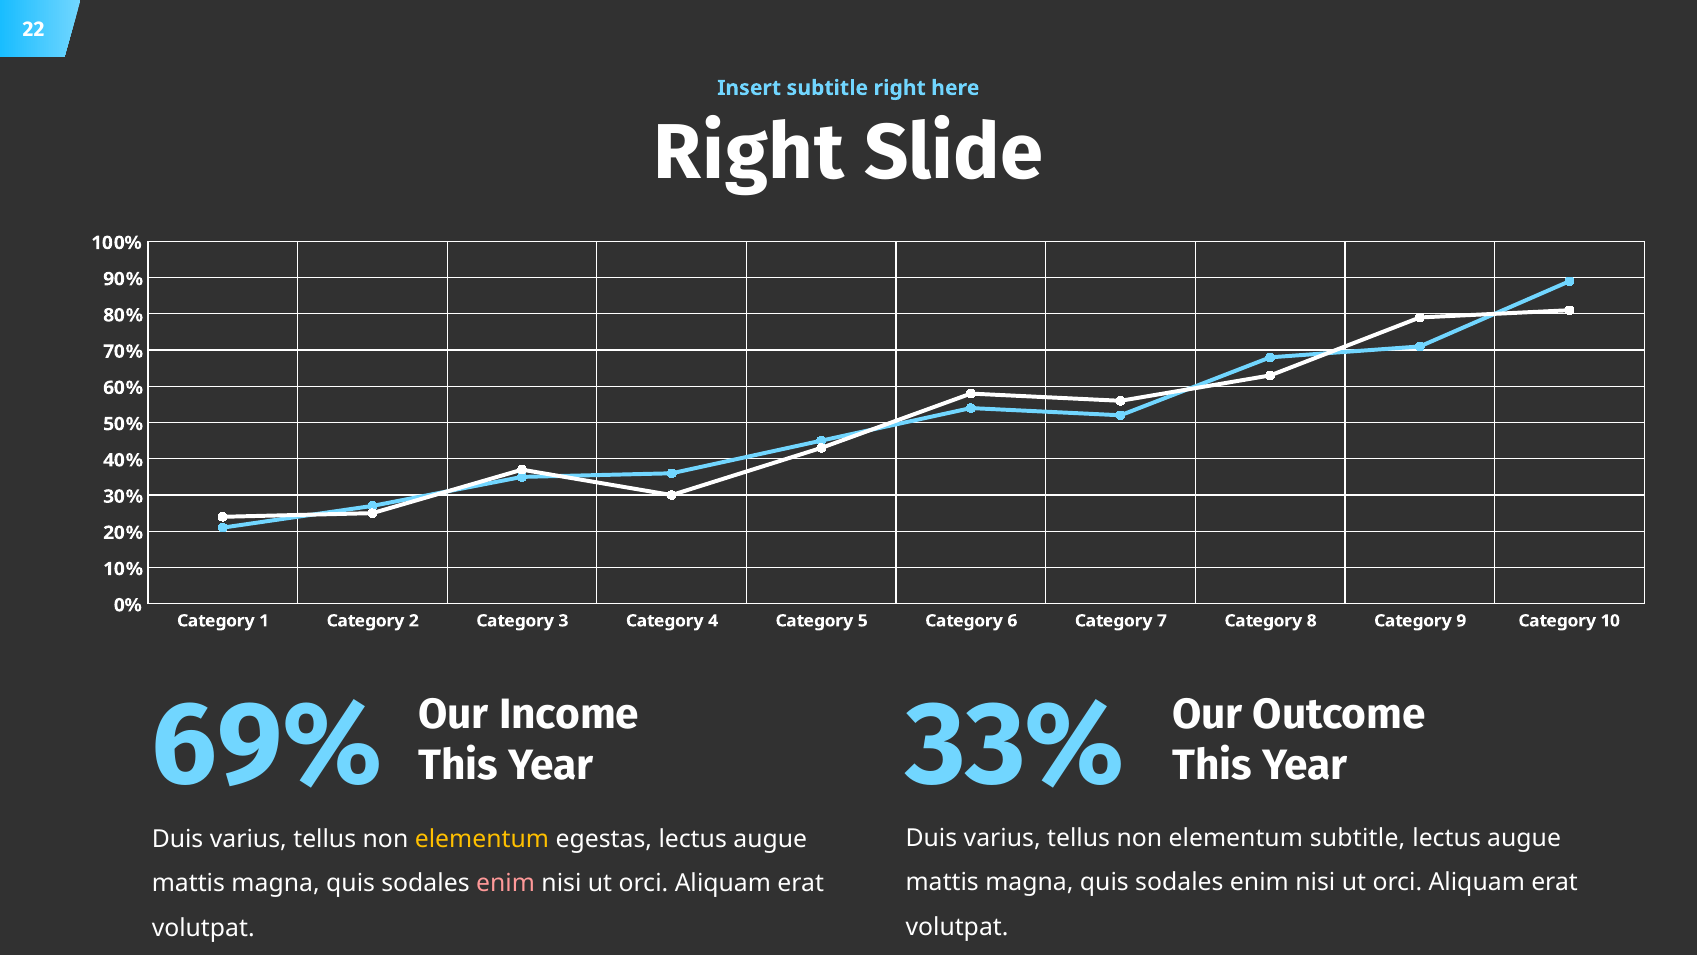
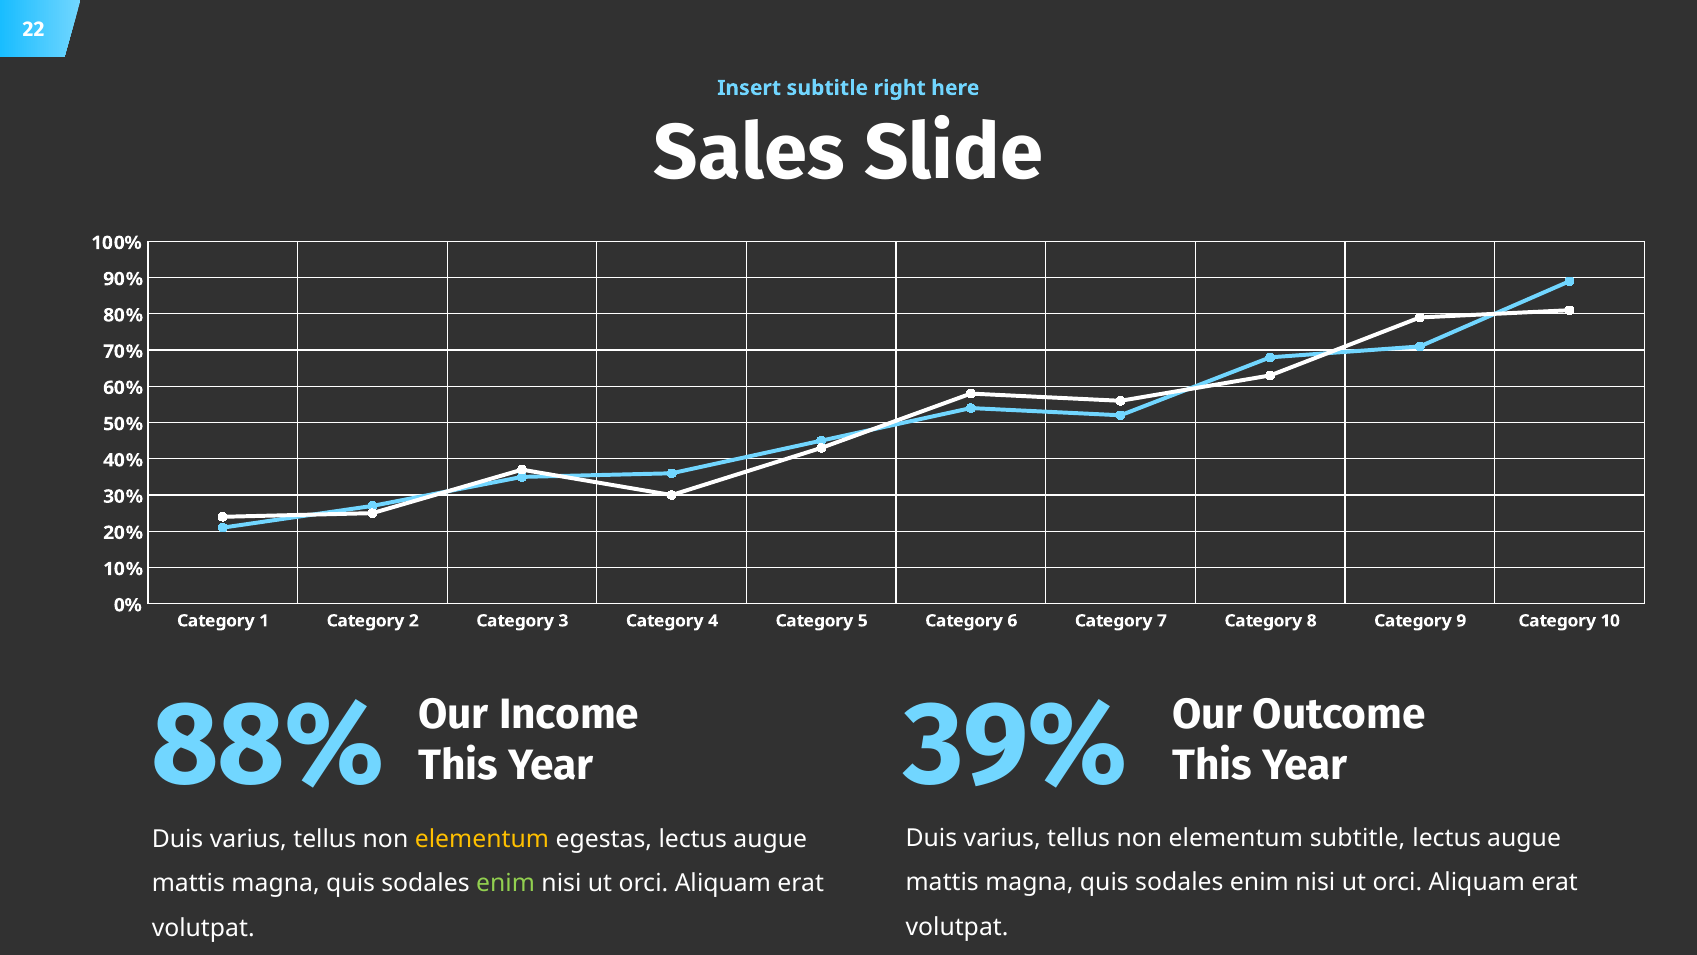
Right at (749, 153): Right -> Sales
33%: 33% -> 39%
69%: 69% -> 88%
enim at (505, 883) colour: pink -> light green
